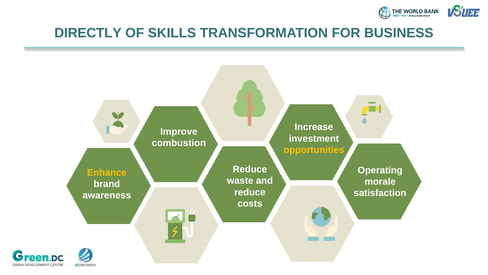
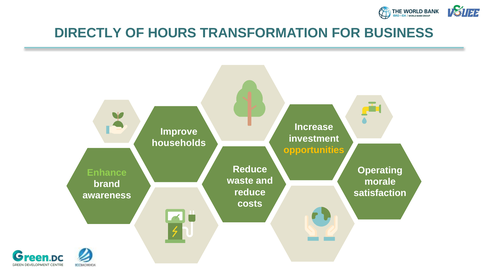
SKILLS: SKILLS -> HOURS
combustion: combustion -> households
Enhance colour: yellow -> light green
